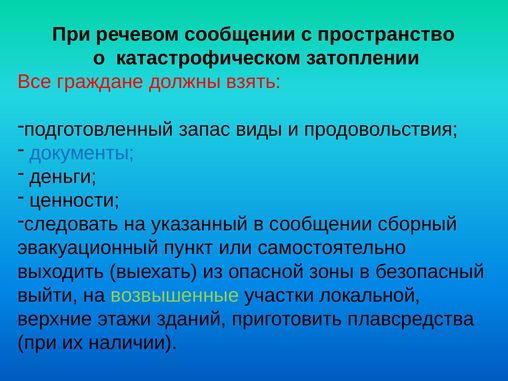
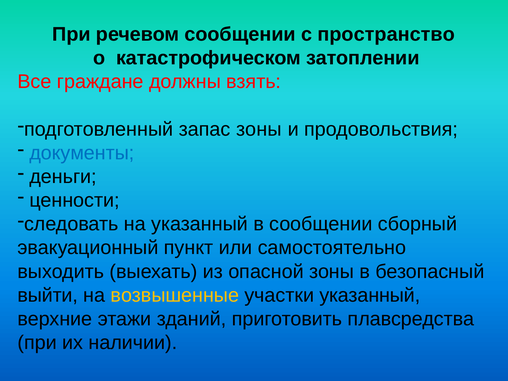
запас виды: виды -> зоны
возвышенные colour: light green -> yellow
участки локальной: локальной -> указанный
